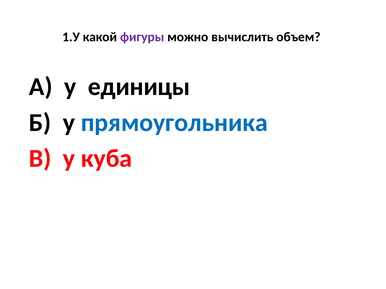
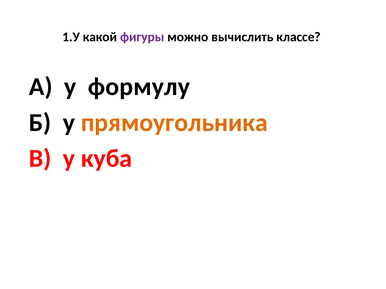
объем: объем -> классе
единицы: единицы -> формулу
прямоугольника colour: blue -> orange
